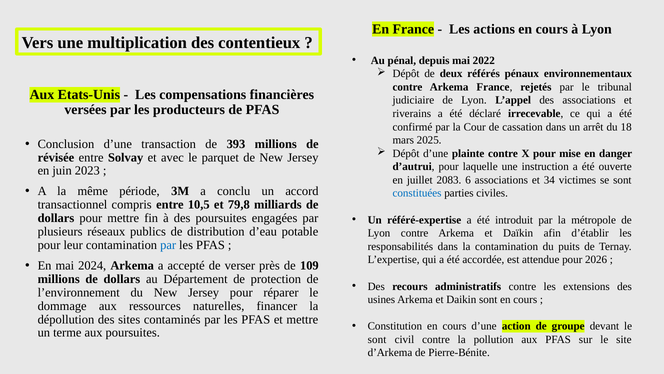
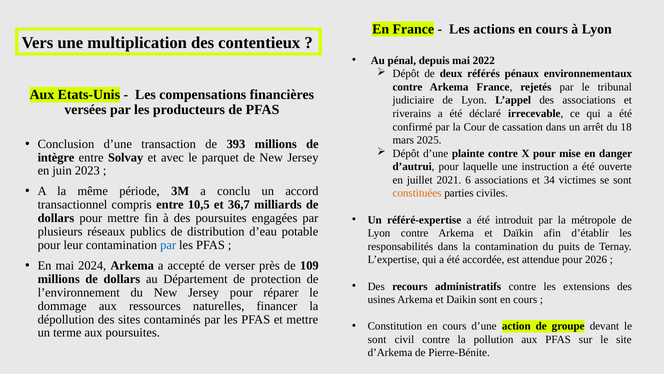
révisée: révisée -> intègre
2083: 2083 -> 2021
constituées colour: blue -> orange
79,8: 79,8 -> 36,7
